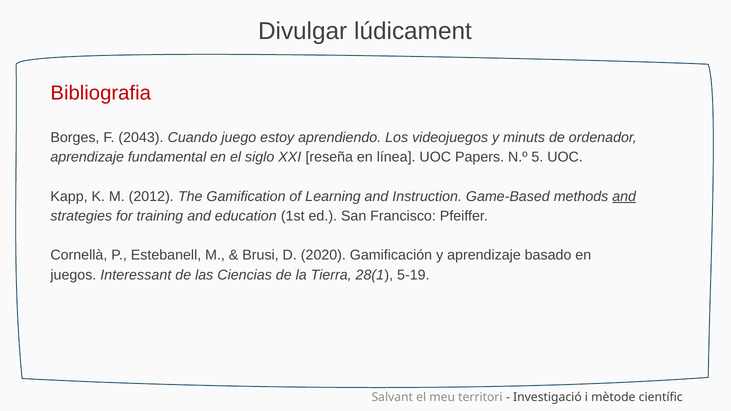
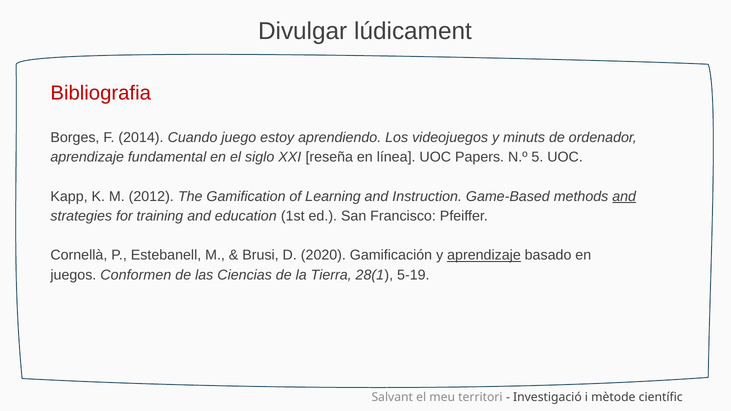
2043: 2043 -> 2014
aprendizaje at (484, 255) underline: none -> present
Interessant: Interessant -> Conformen
